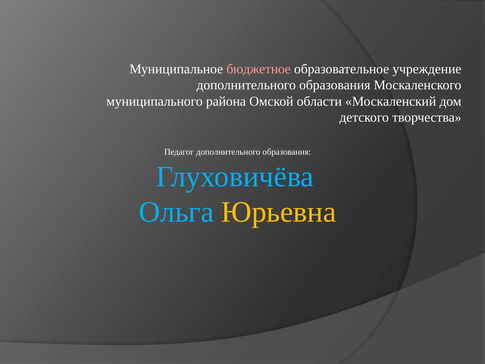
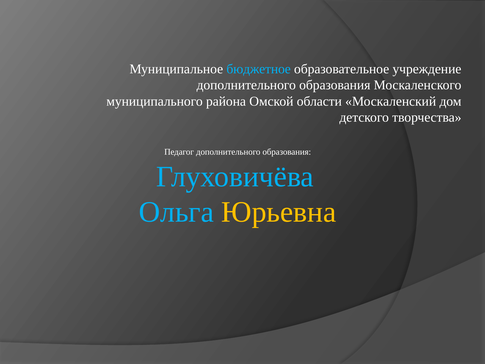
бюджетное colour: pink -> light blue
